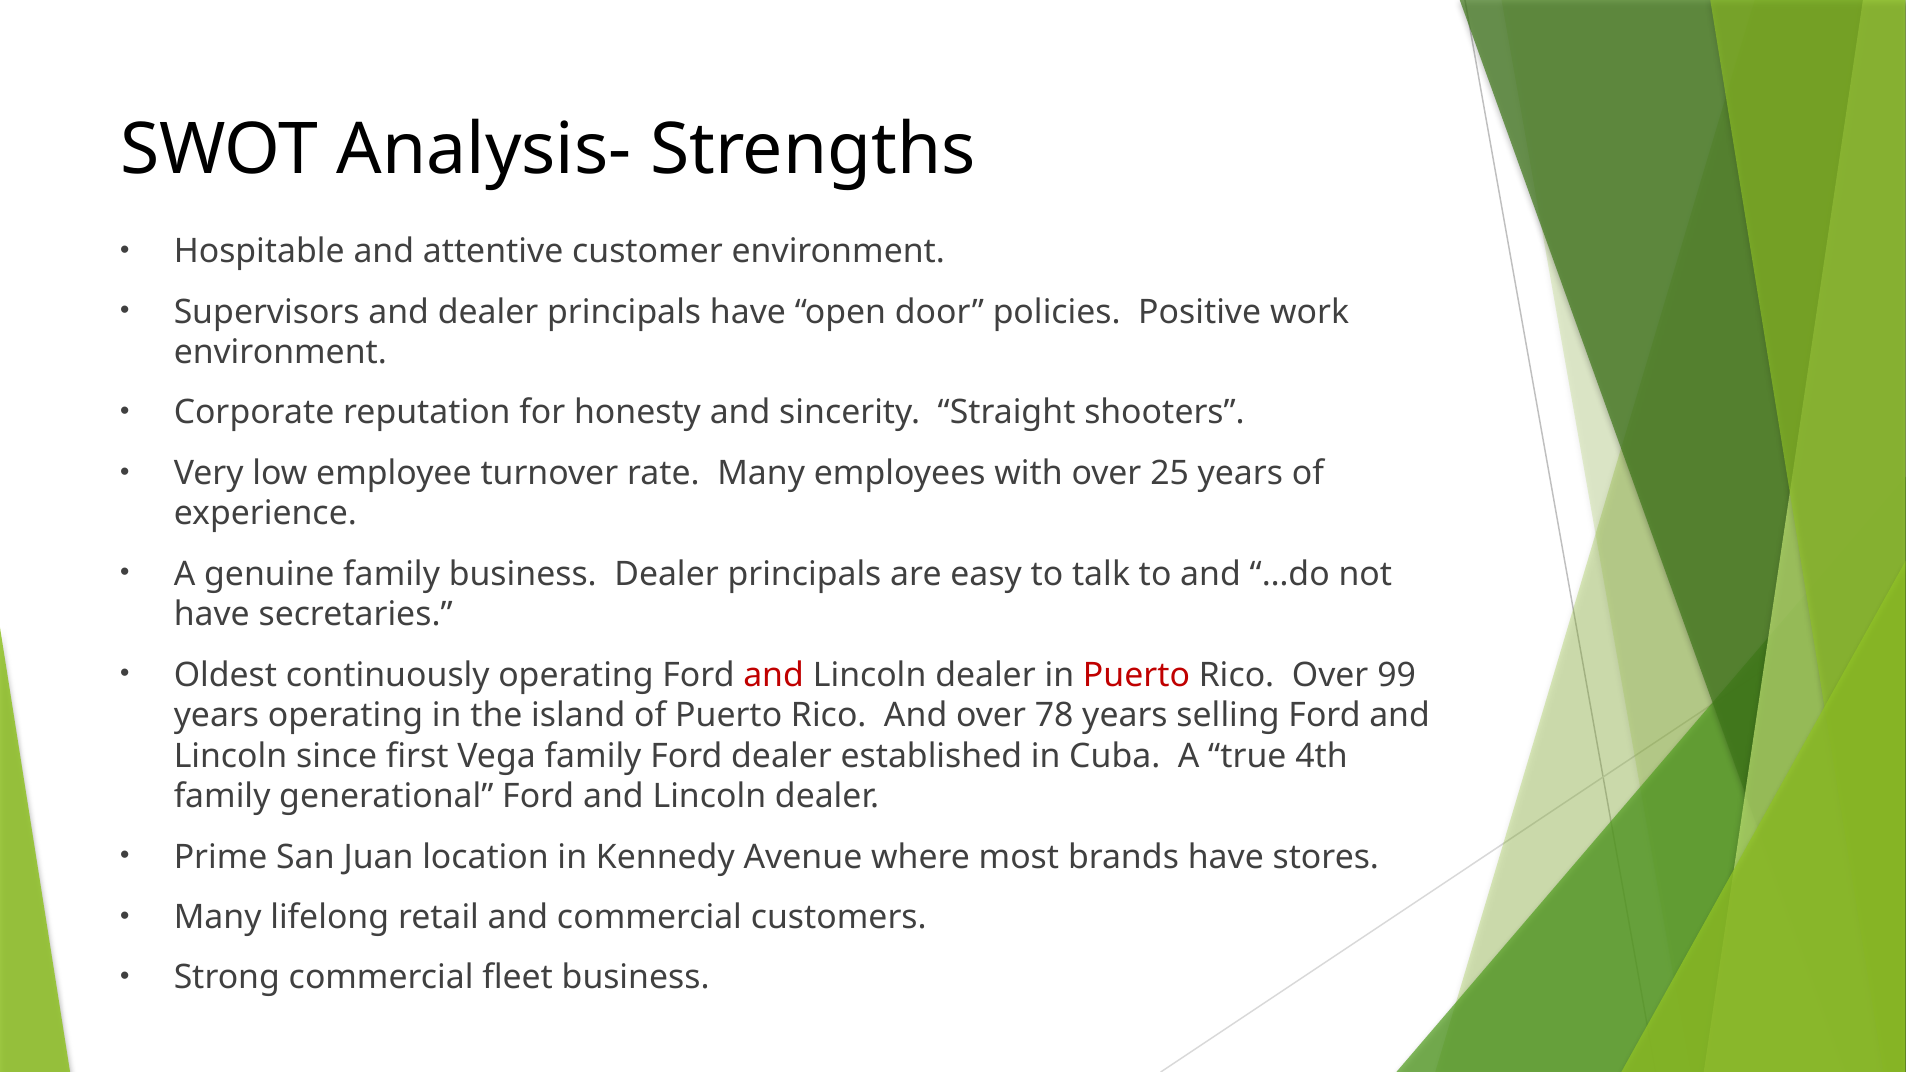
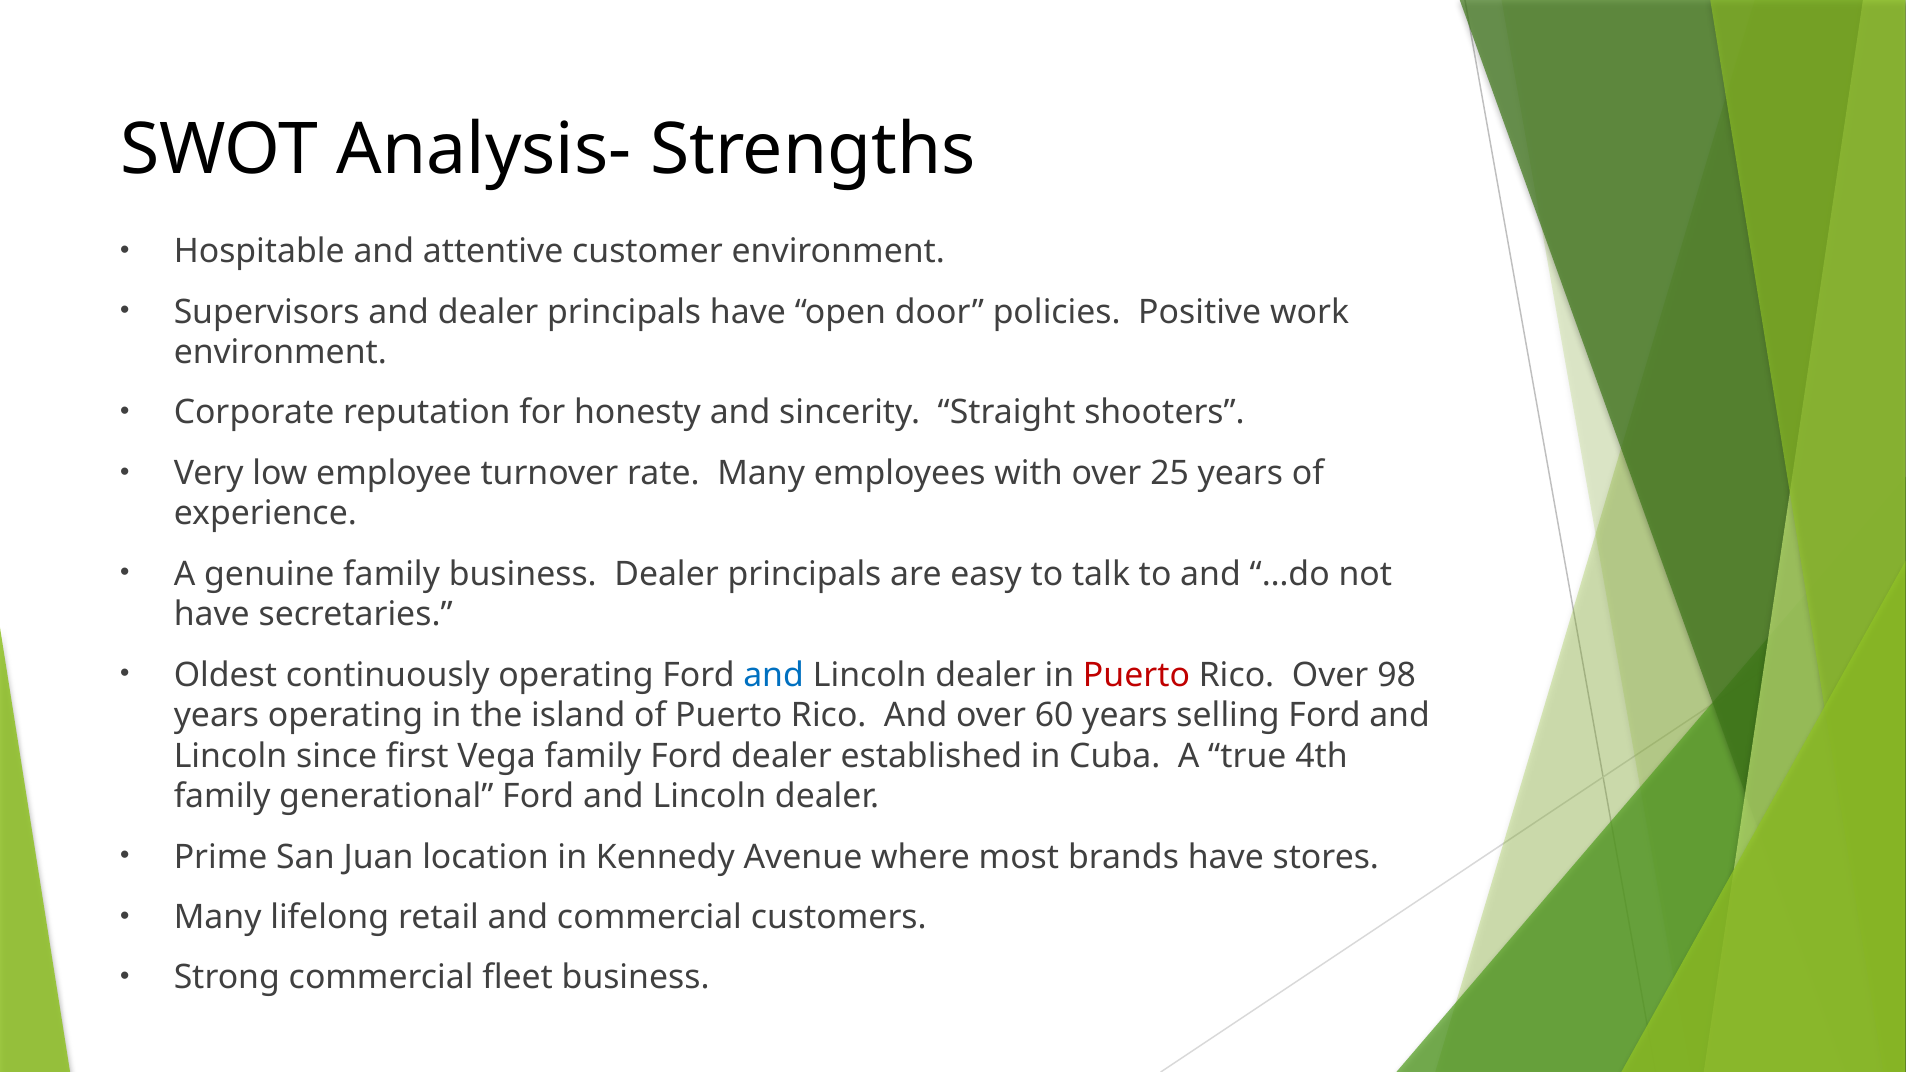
and at (774, 675) colour: red -> blue
99: 99 -> 98
78: 78 -> 60
